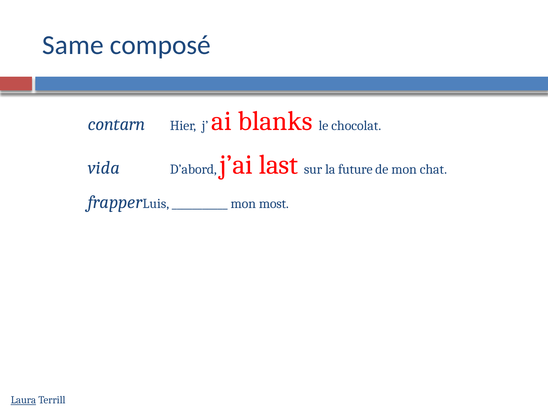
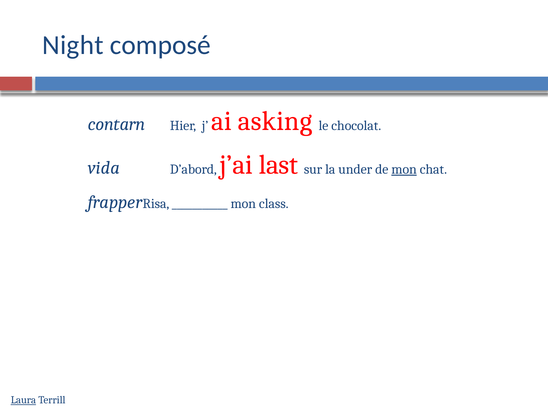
Same: Same -> Night
blanks: blanks -> asking
future: future -> under
mon at (404, 169) underline: none -> present
Luis: Luis -> Risa
most: most -> class
